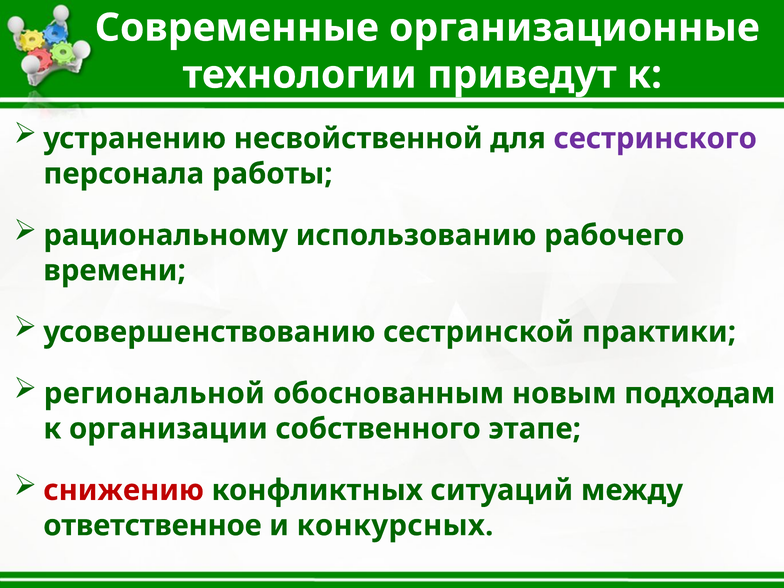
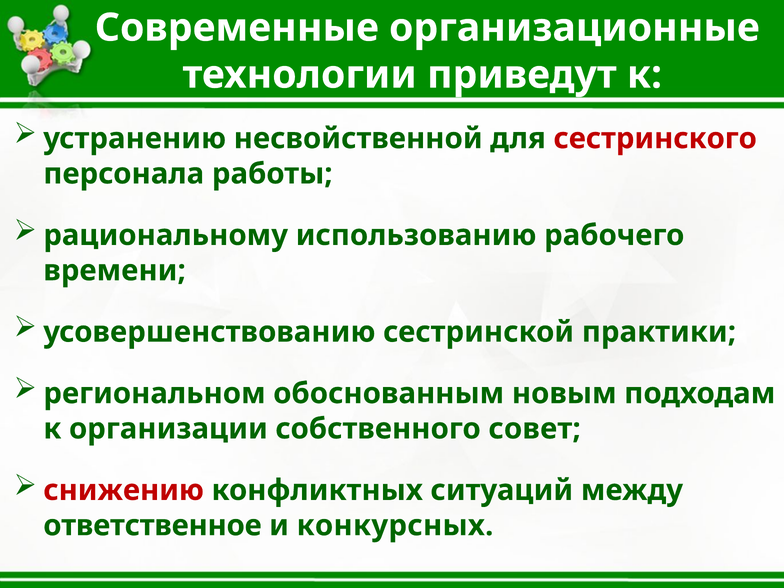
сестринского colour: purple -> red
региональной: региональной -> региональном
этапе: этапе -> совет
